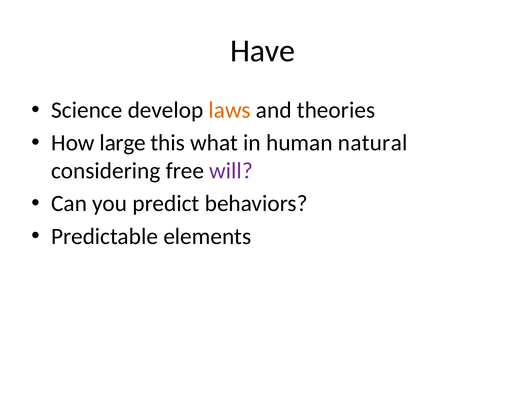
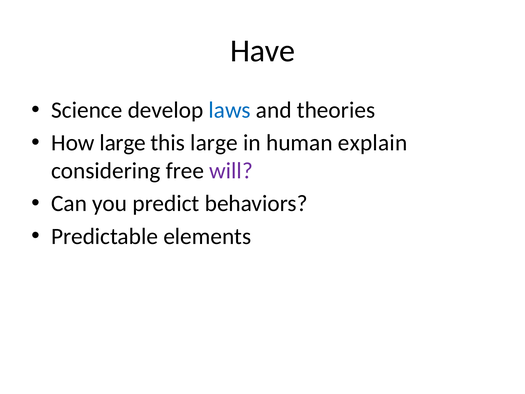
laws colour: orange -> blue
this what: what -> large
natural: natural -> explain
